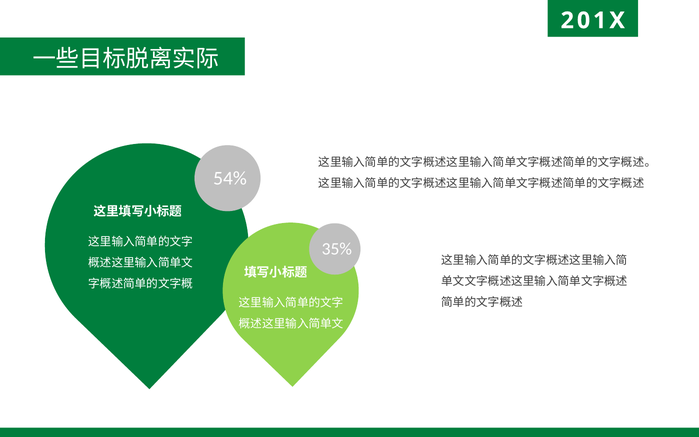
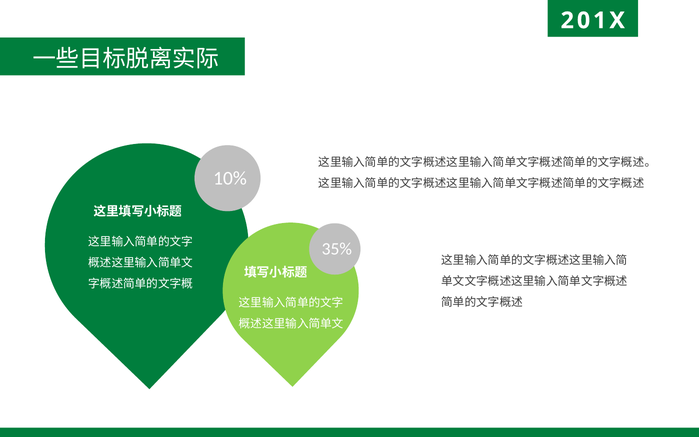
54%: 54% -> 10%
